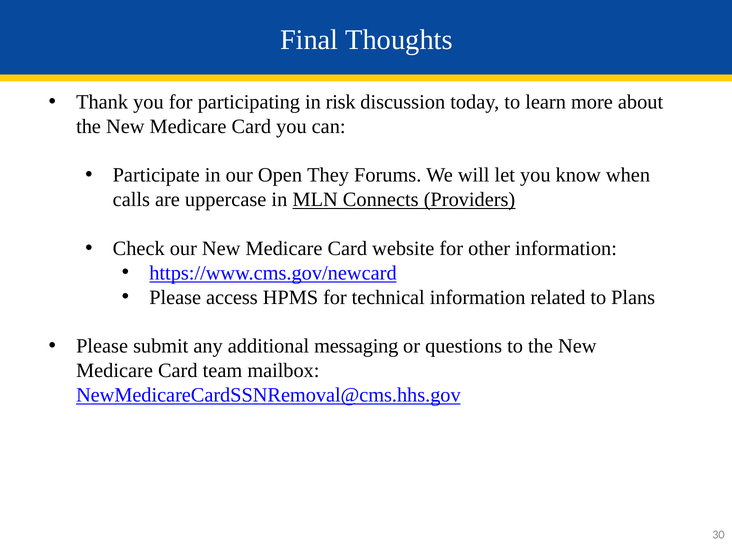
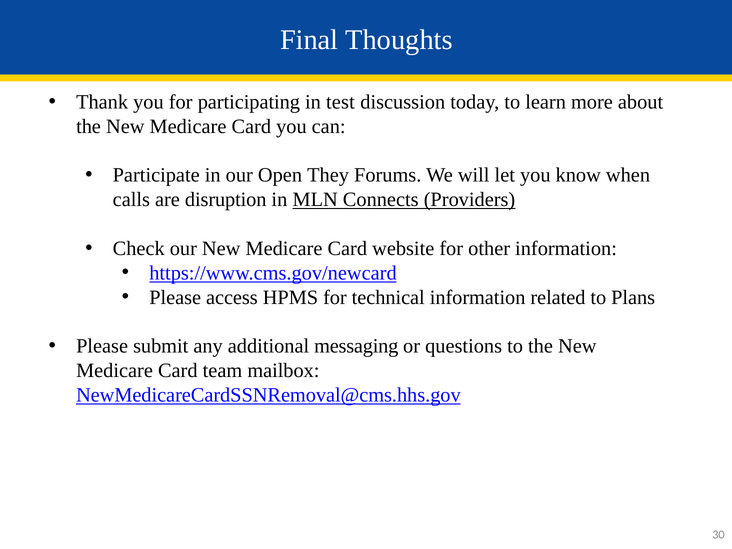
risk: risk -> test
uppercase: uppercase -> disruption
